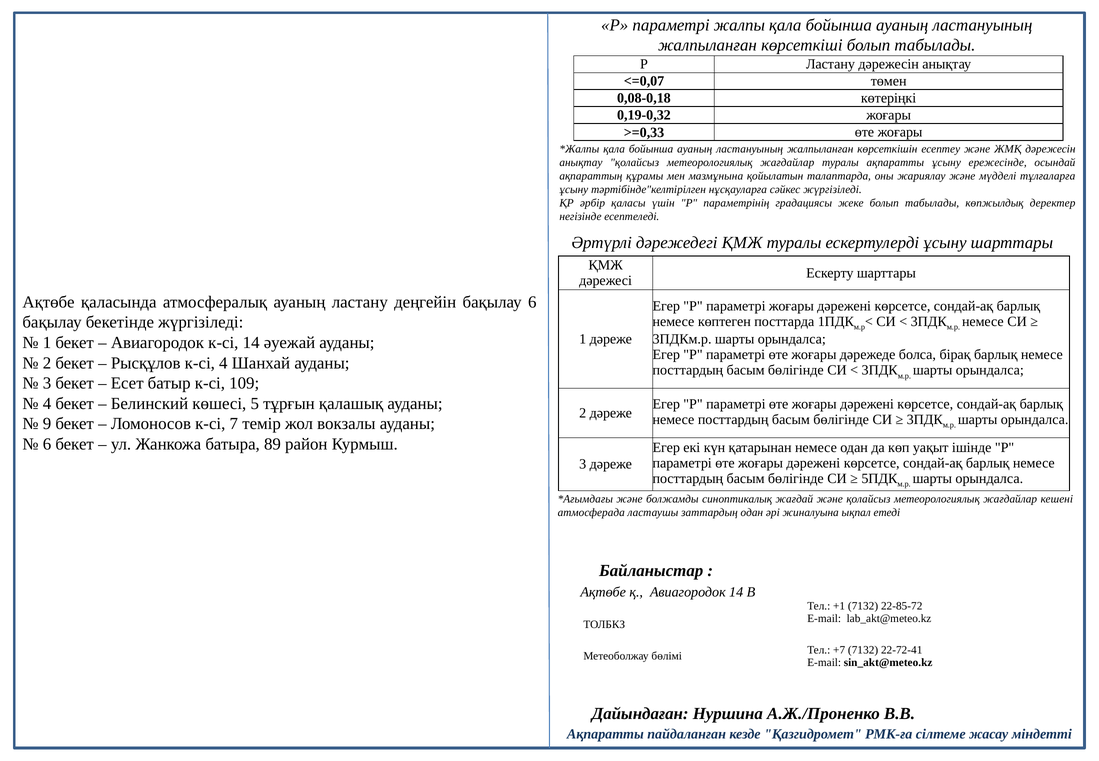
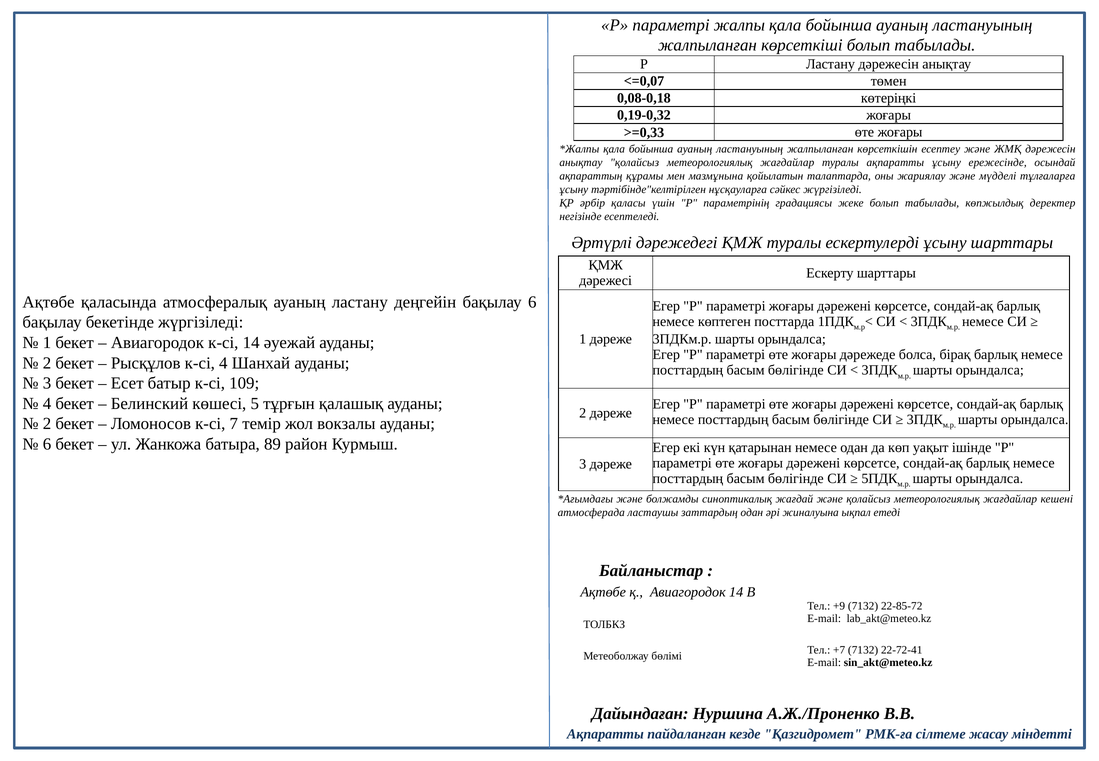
9 at (47, 424): 9 -> 2
+1: +1 -> +9
